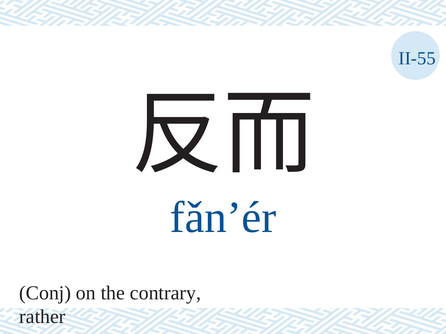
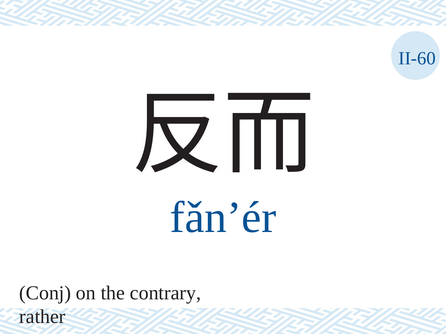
II-55: II-55 -> II-60
